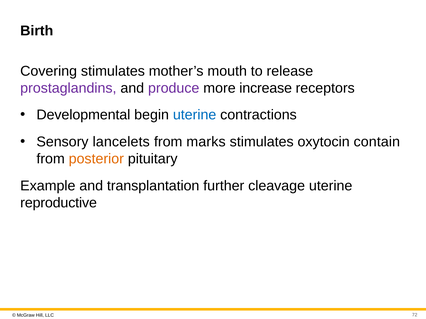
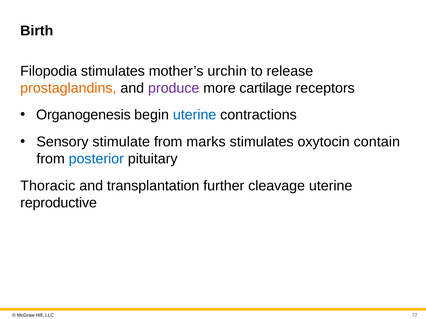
Covering: Covering -> Filopodia
mouth: mouth -> urchin
prostaglandins colour: purple -> orange
increase: increase -> cartilage
Developmental: Developmental -> Organogenesis
lancelets: lancelets -> stimulate
posterior colour: orange -> blue
Example: Example -> Thoracic
